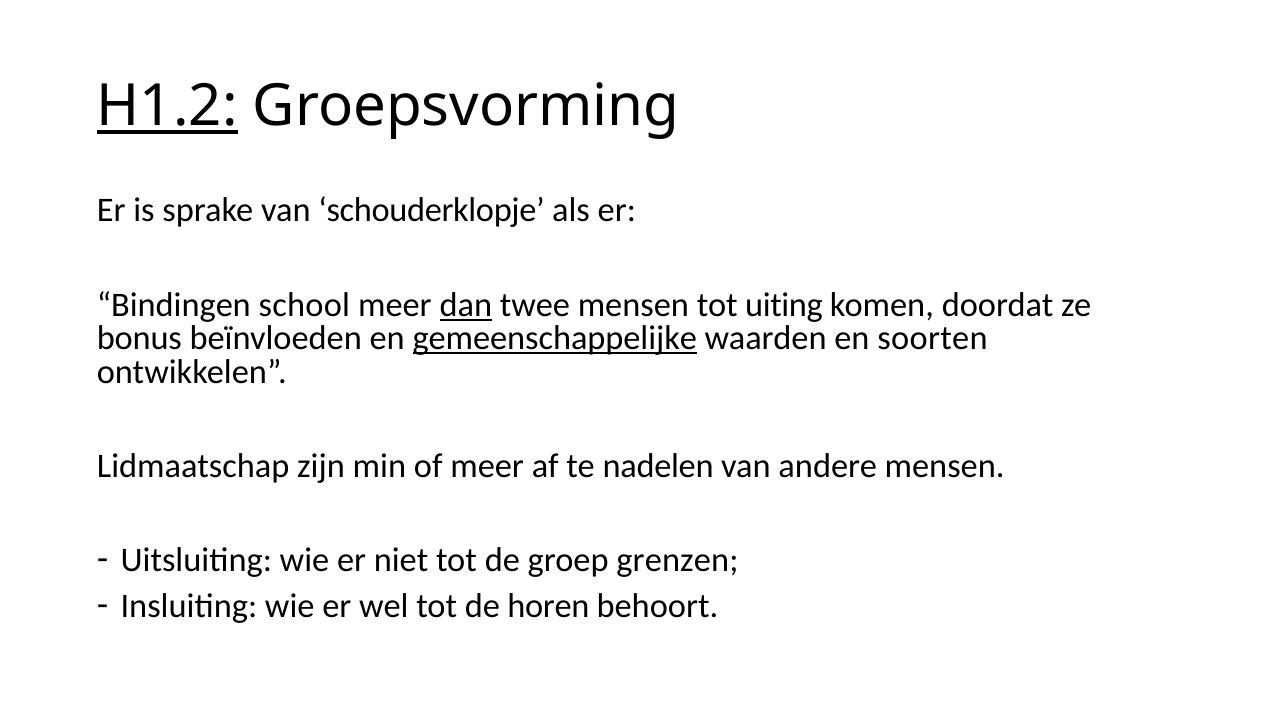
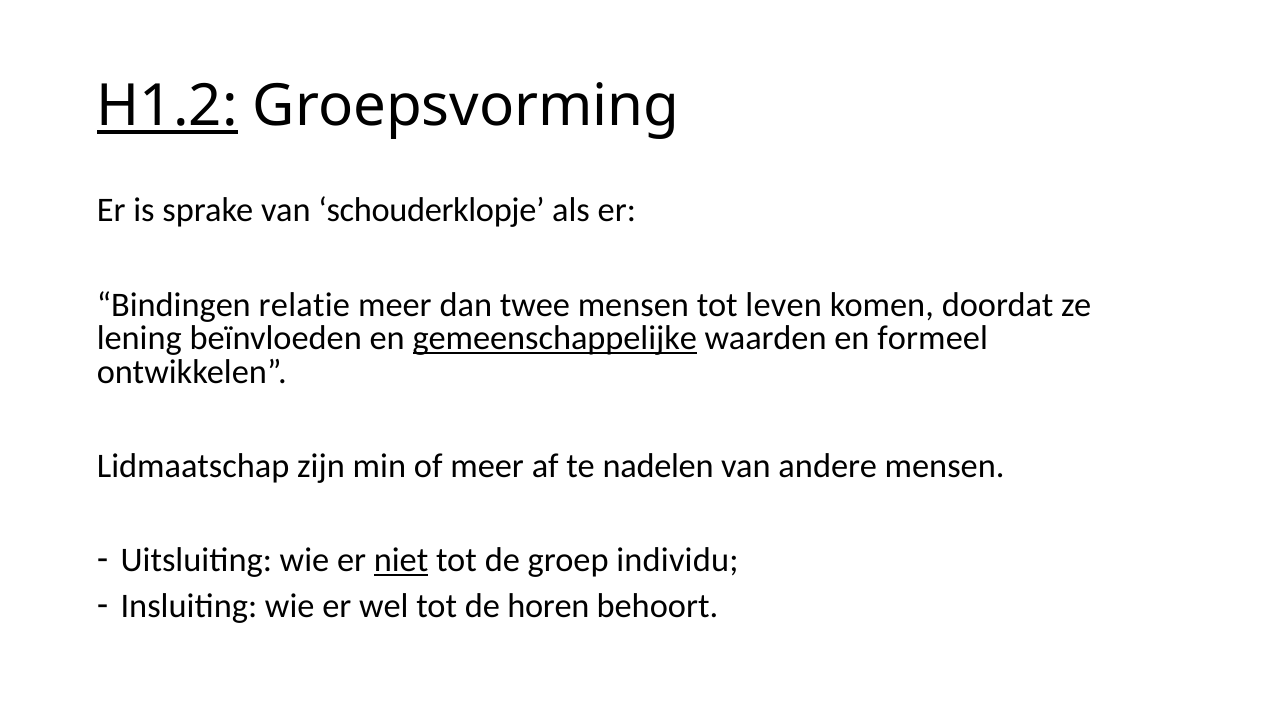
school: school -> relatie
dan underline: present -> none
uiting: uiting -> leven
bonus: bonus -> lening
soorten: soorten -> formeel
niet underline: none -> present
grenzen: grenzen -> individu
